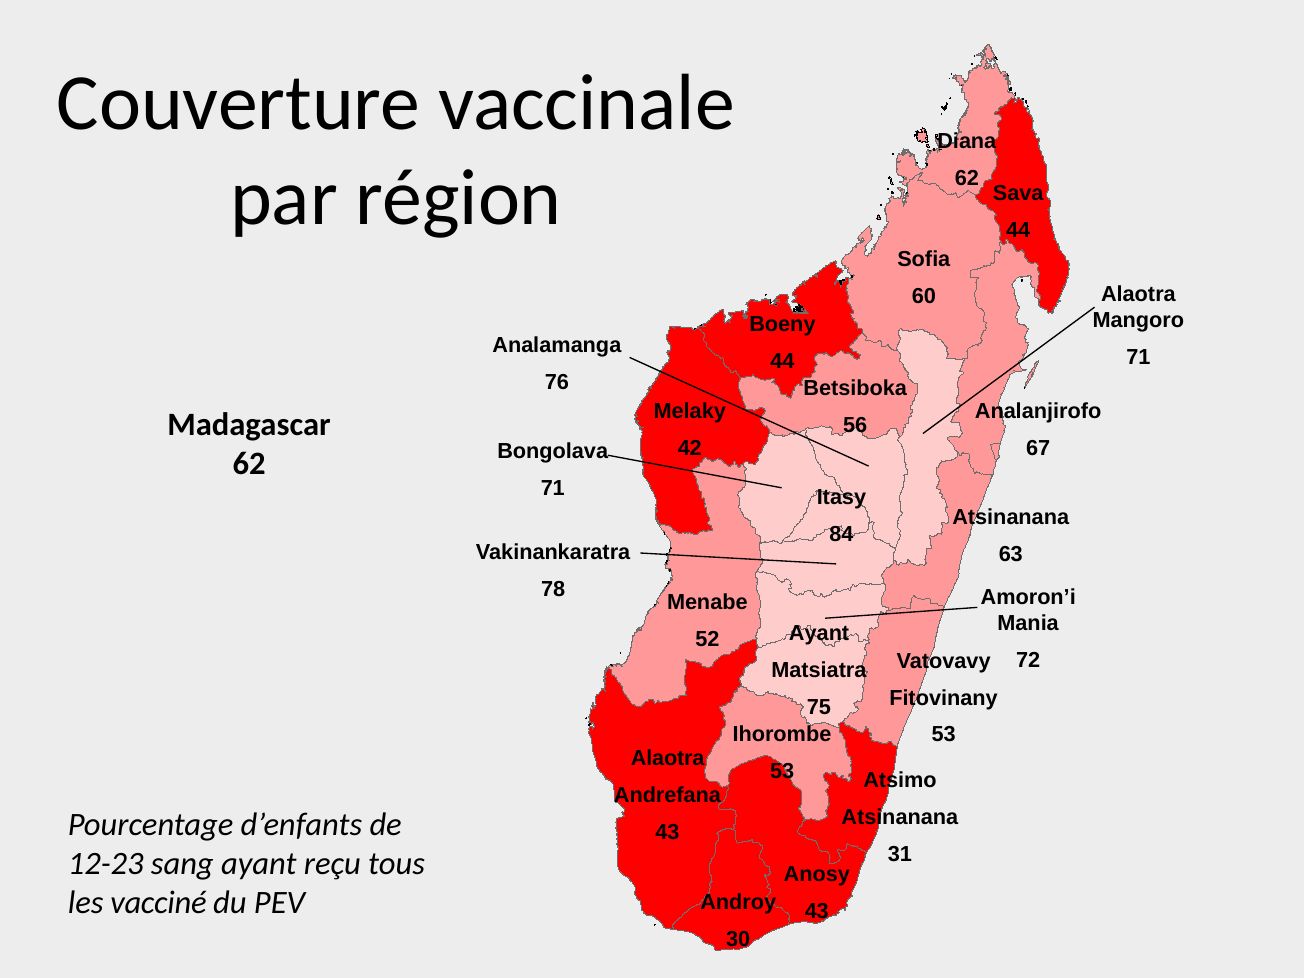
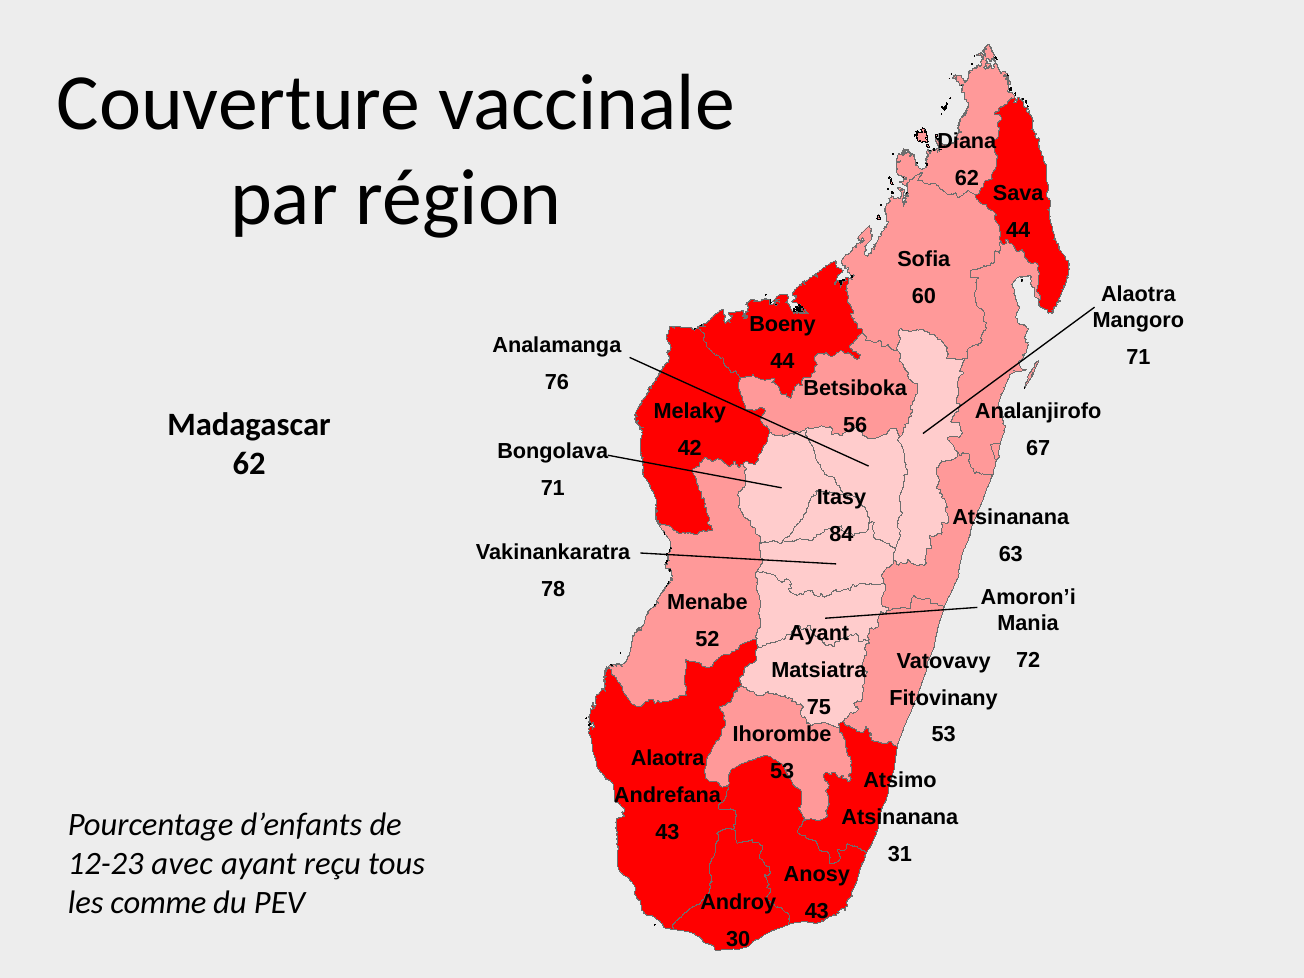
sang: sang -> avec
vacciné: vacciné -> comme
